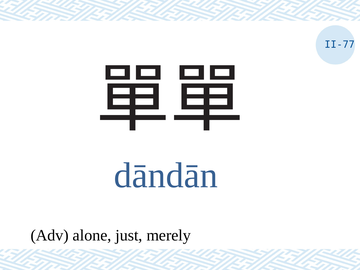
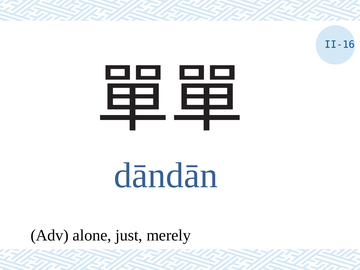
II-77: II-77 -> II-16
